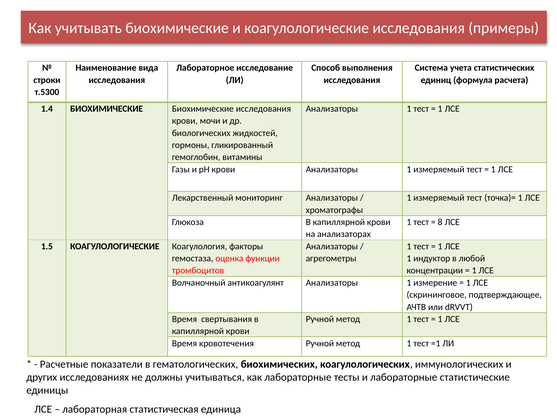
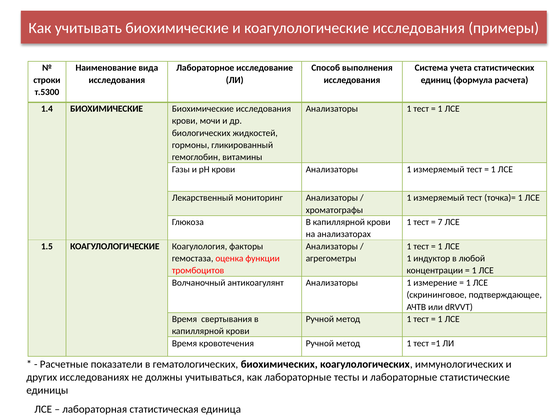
8: 8 -> 7
